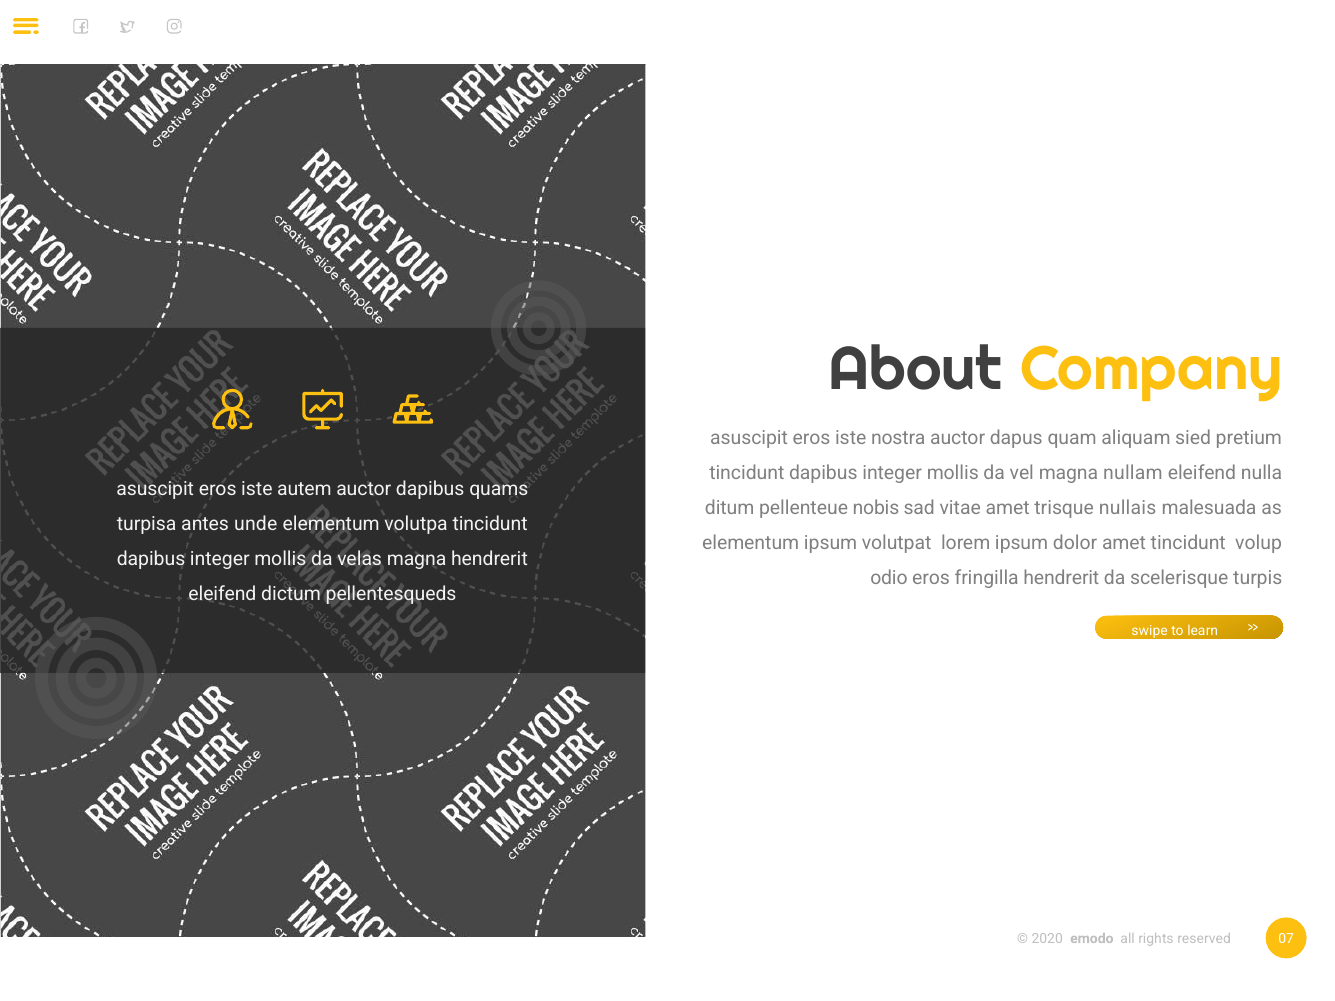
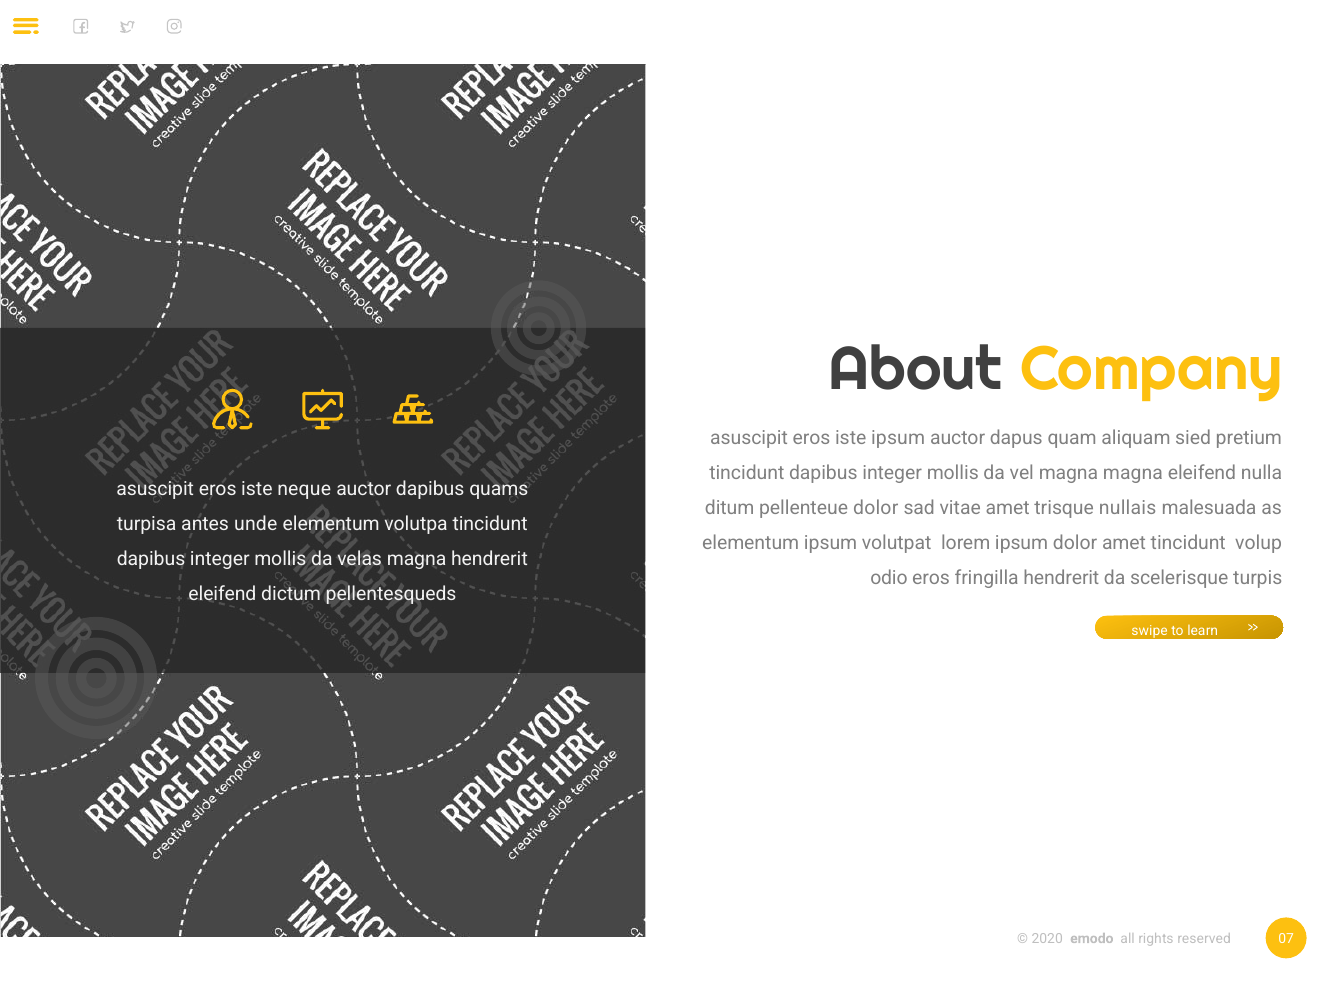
iste nostra: nostra -> ipsum
magna nullam: nullam -> magna
autem: autem -> neque
pellenteue nobis: nobis -> dolor
